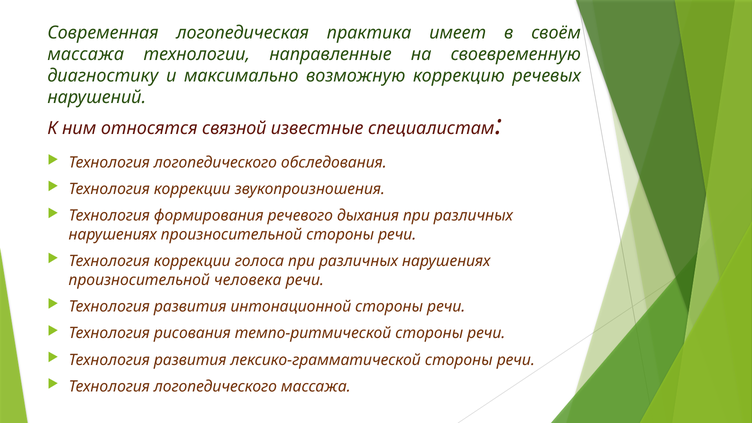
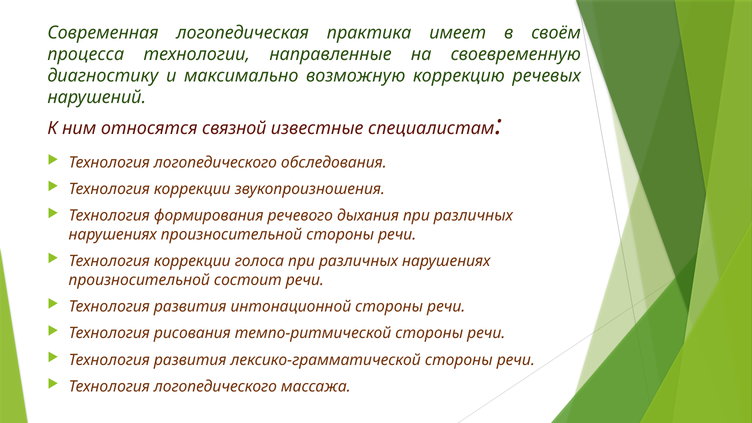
массажа at (86, 54): массажа -> процесса
человека: человека -> состоит
